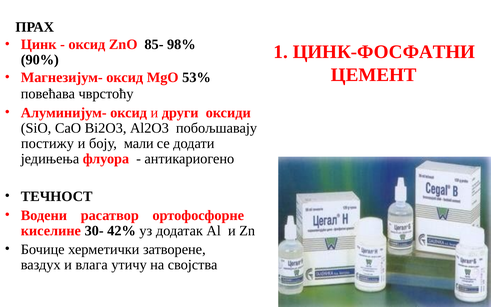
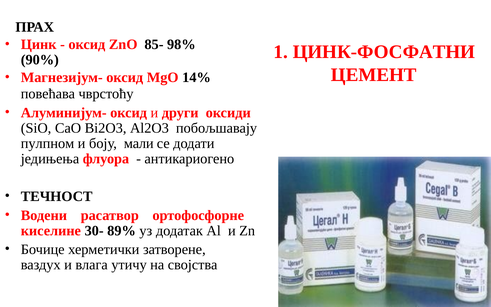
53%: 53% -> 14%
постижу: постижу -> пулпном
42%: 42% -> 89%
